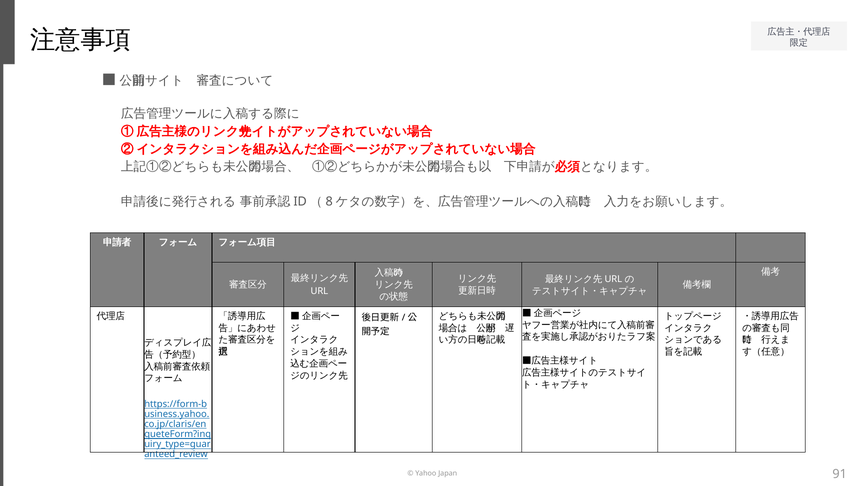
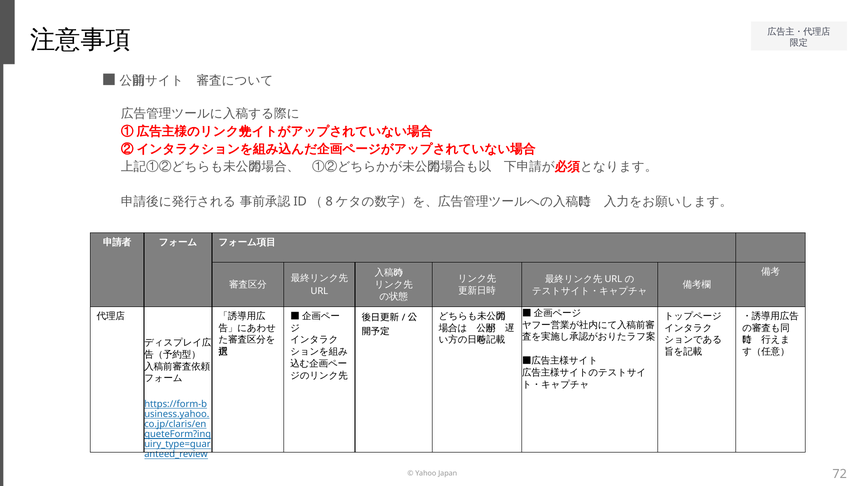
91: 91 -> 72
